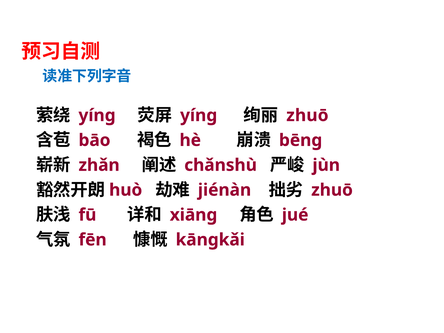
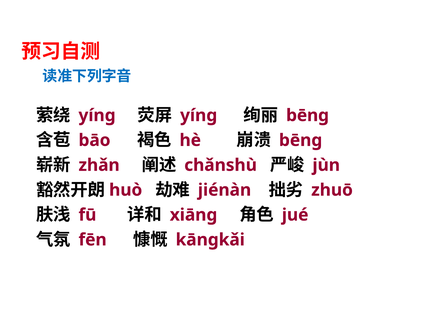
zhuō at (307, 115): zhuō -> bēng
